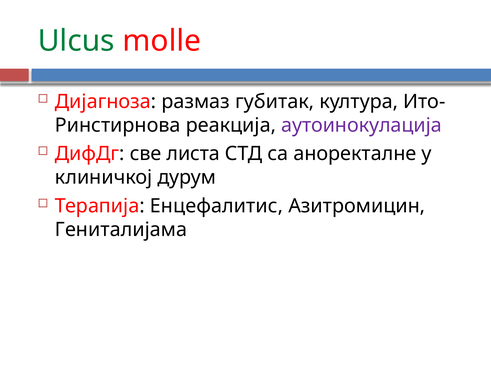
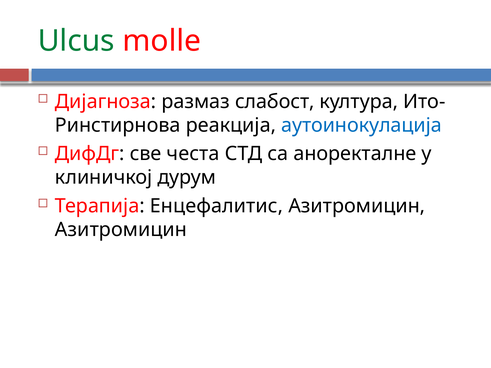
губитак: губитак -> слабост
аутоинокулација colour: purple -> blue
листа: листа -> честа
Гениталијама at (121, 230): Гениталијама -> Азитромицин
